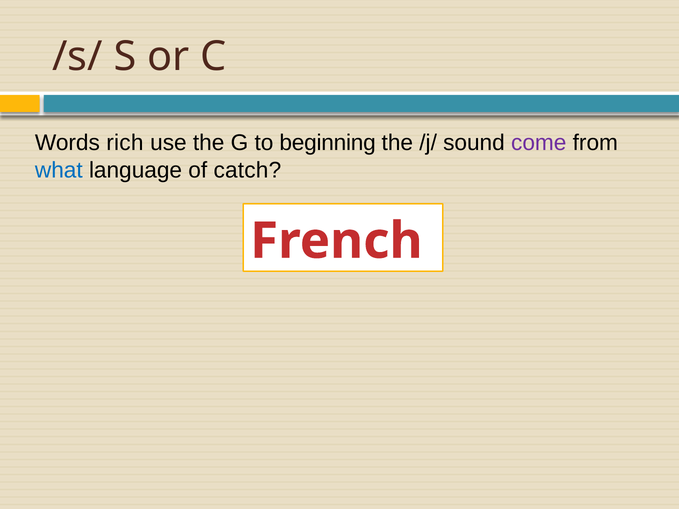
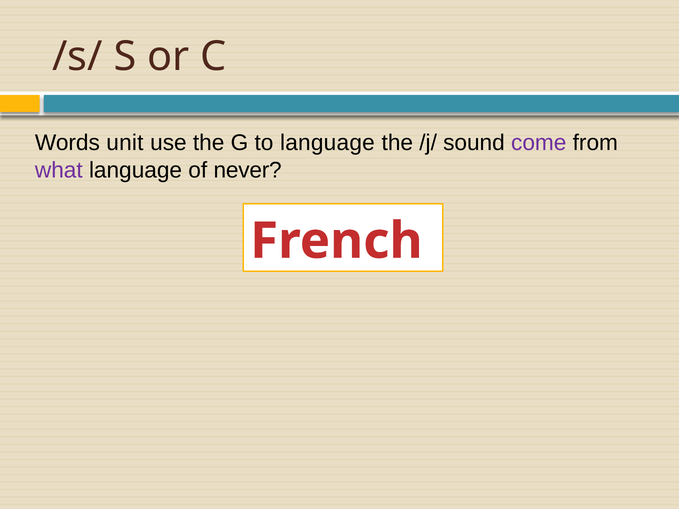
rich: rich -> unit
to beginning: beginning -> language
what colour: blue -> purple
catch: catch -> never
